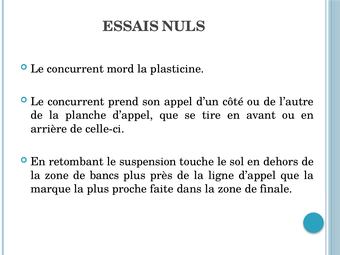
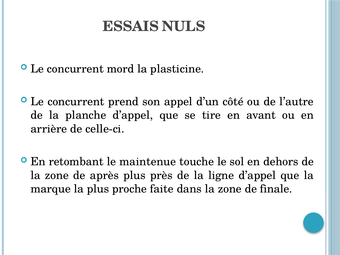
suspension: suspension -> maintenue
bancs: bancs -> après
